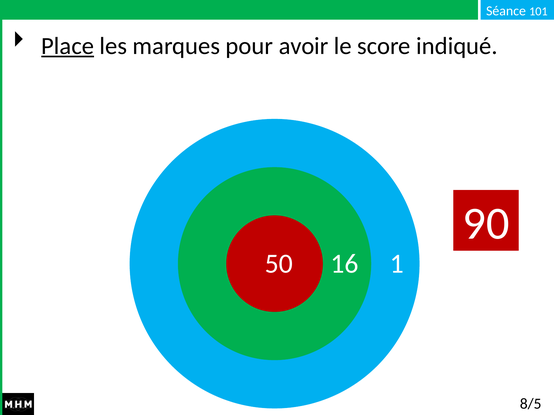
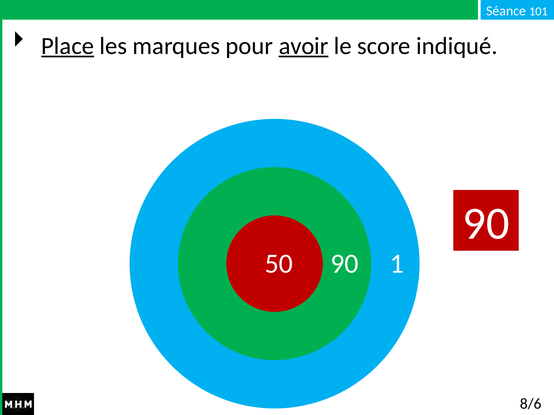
avoir underline: none -> present
50 16: 16 -> 90
8/5: 8/5 -> 8/6
